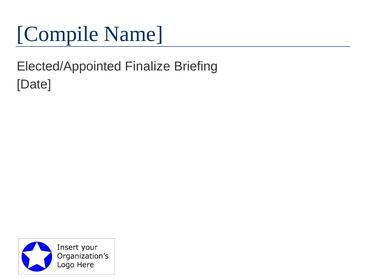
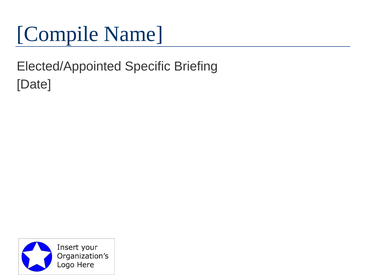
Finalize: Finalize -> Specific
